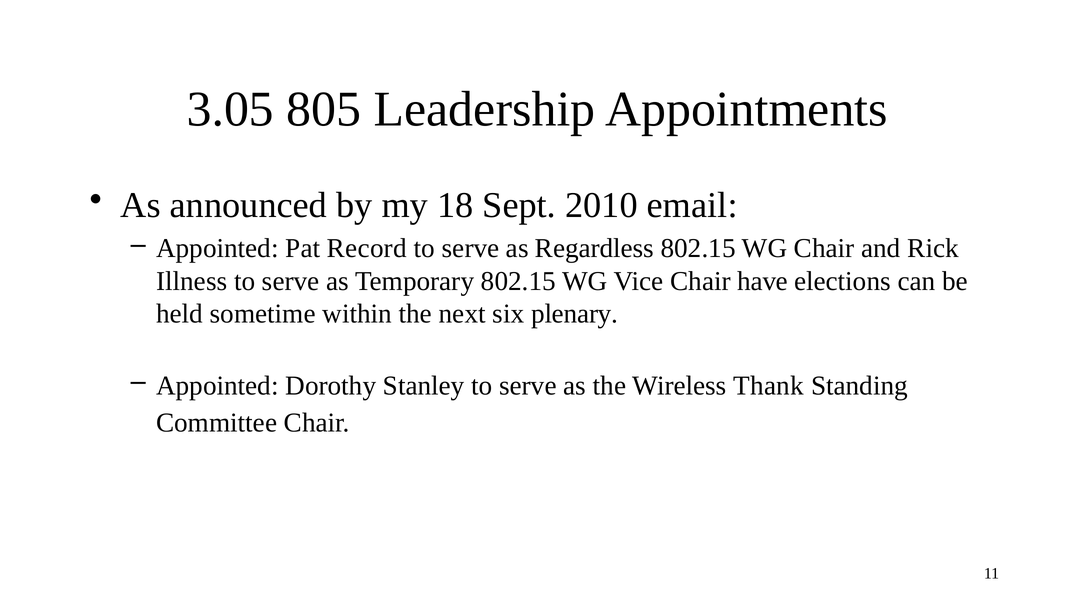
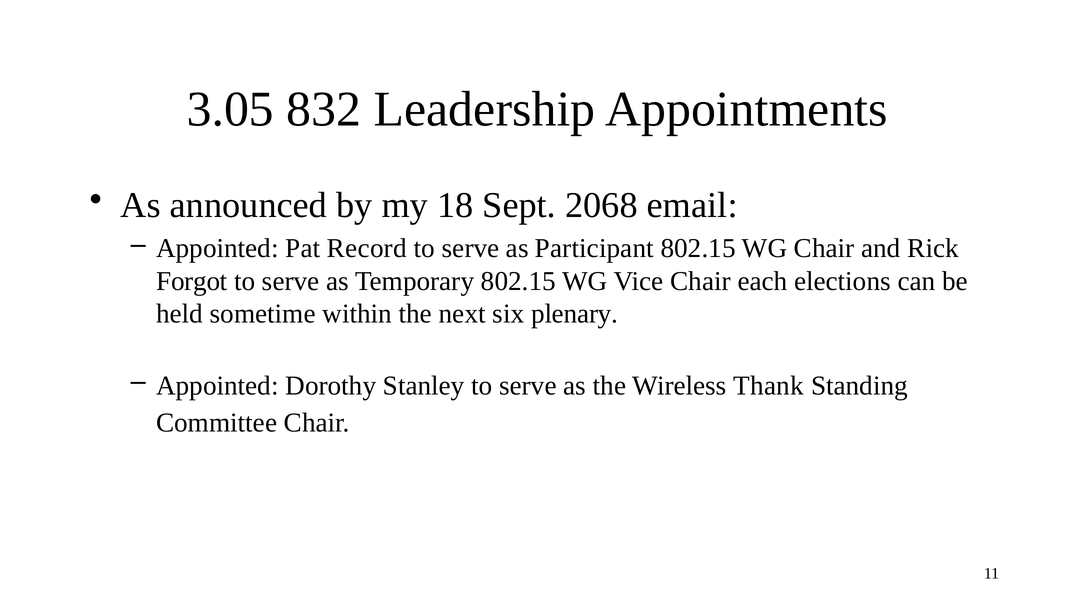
805: 805 -> 832
2010: 2010 -> 2068
Regardless: Regardless -> Participant
Illness: Illness -> Forgot
have: have -> each
